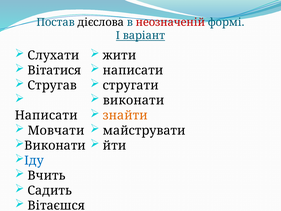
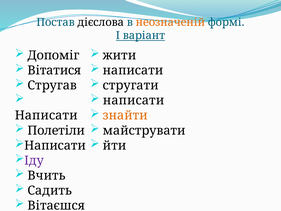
неозначеній colour: red -> orange
Слухати: Слухати -> Допоміг
виконати at (134, 100): виконати -> написати
Мовчати: Мовчати -> Полетіли
Виконати at (55, 145): Виконати -> Написати
Іду colour: blue -> purple
